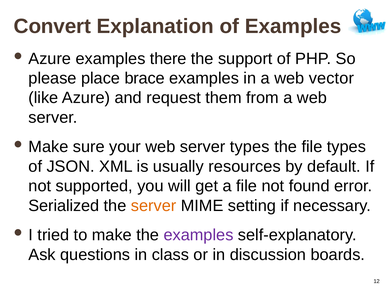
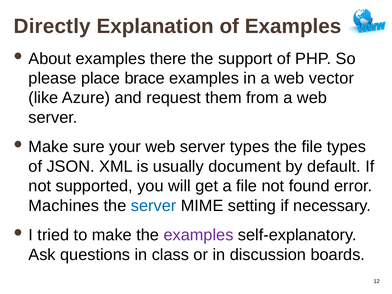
Convert: Convert -> Directly
Azure at (50, 59): Azure -> About
resources: resources -> document
Serialized: Serialized -> Machines
server at (154, 206) colour: orange -> blue
